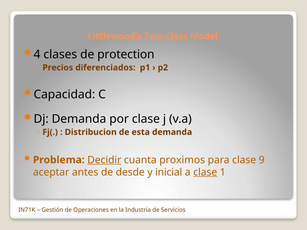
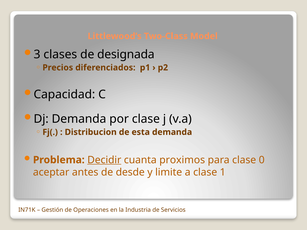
4: 4 -> 3
protection: protection -> designada
9: 9 -> 0
inicial: inicial -> limite
clase at (205, 172) underline: present -> none
